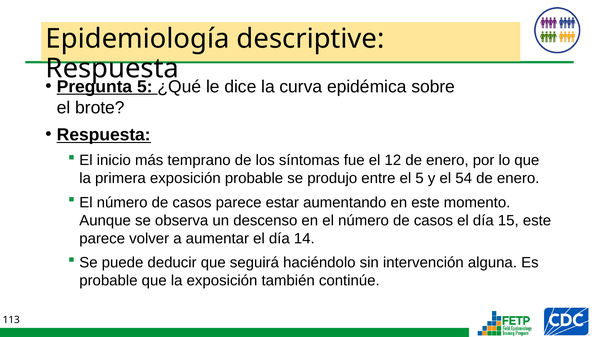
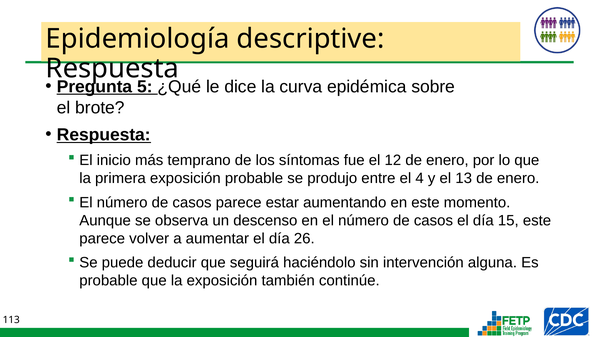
el 5: 5 -> 4
54: 54 -> 13
14: 14 -> 26
